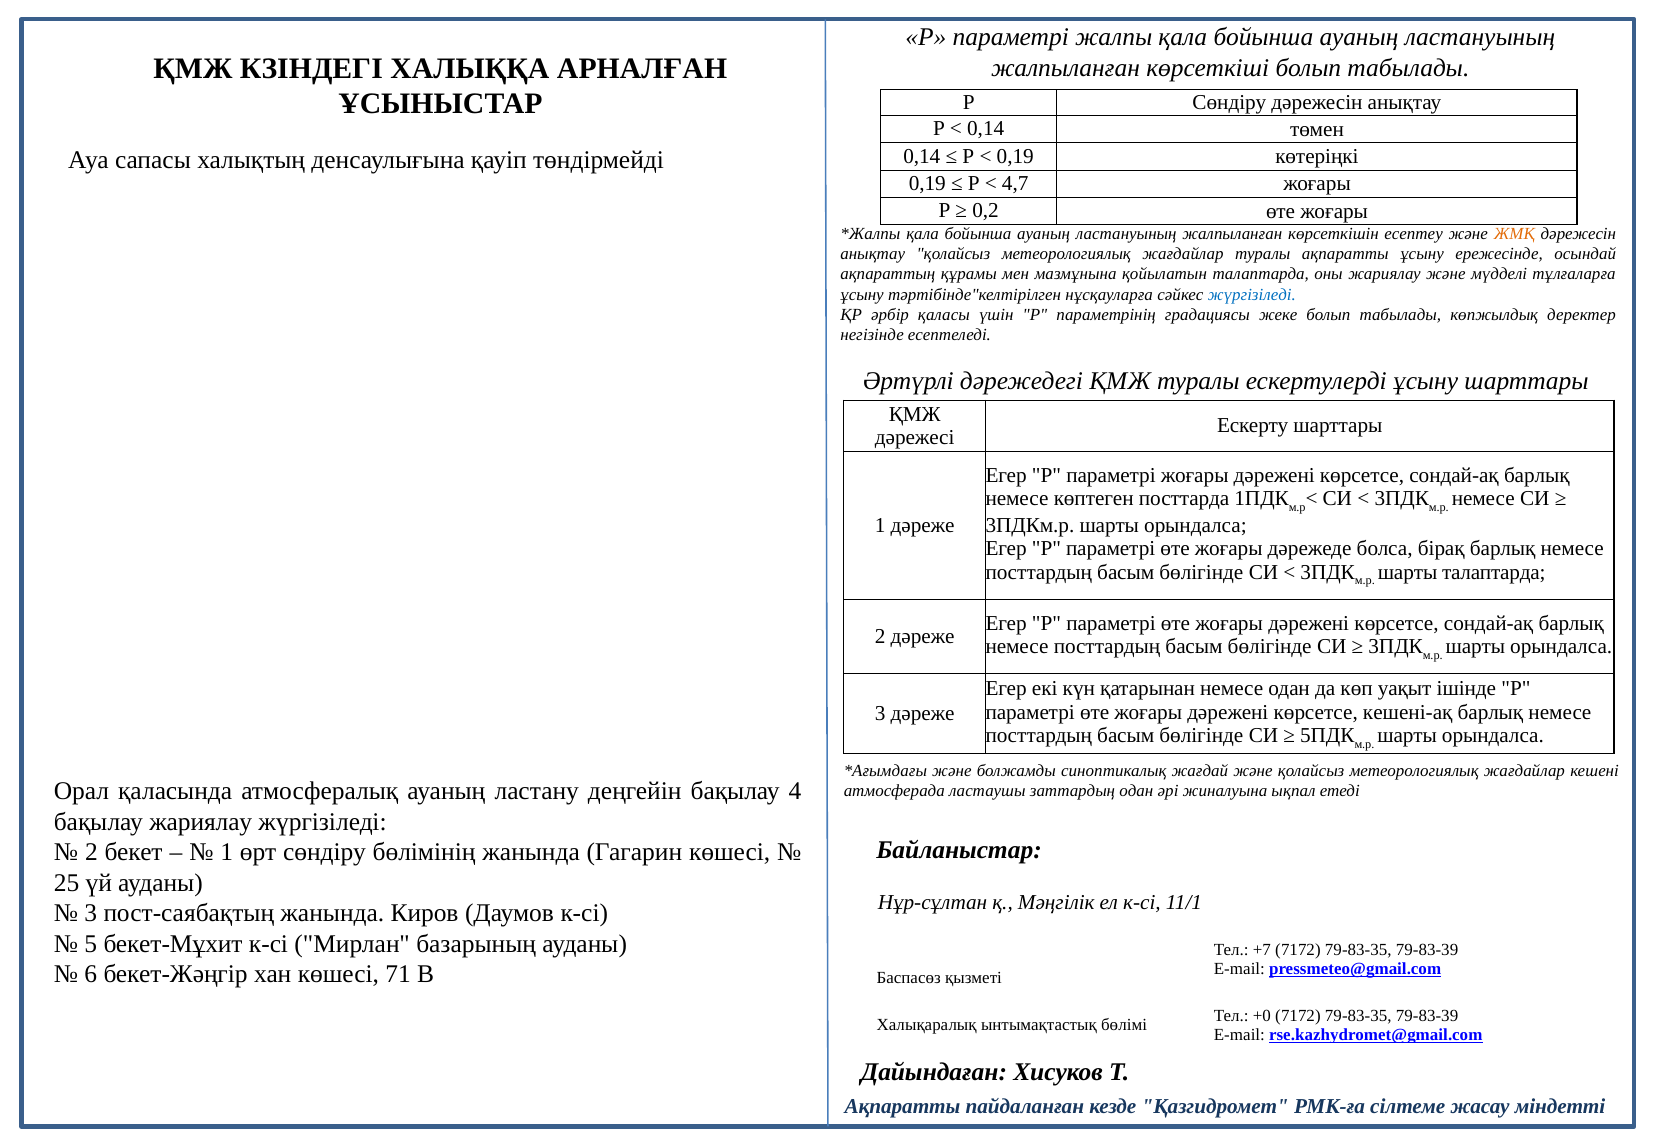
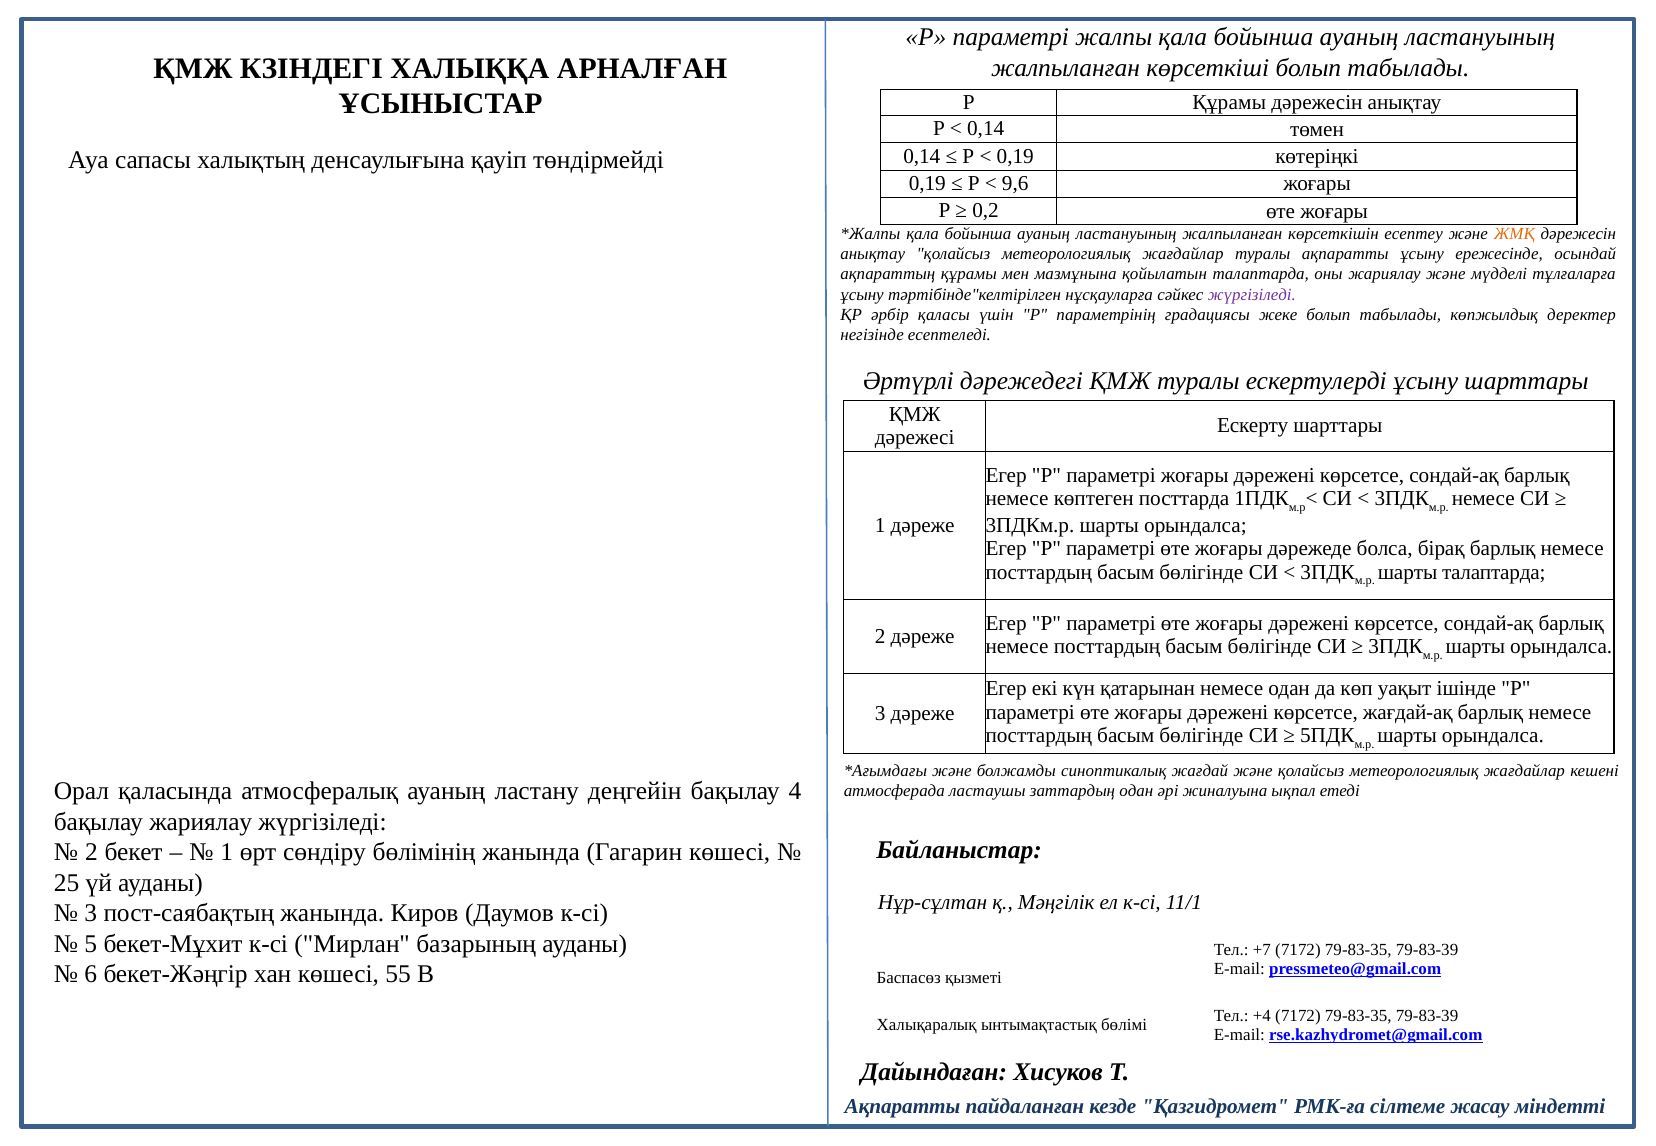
Р Сөндіру: Сөндіру -> Құрамы
4,7: 4,7 -> 9,6
жүргізіледі at (1252, 295) colour: blue -> purple
кешені-ақ: кешені-ақ -> жағдай-ақ
71: 71 -> 55
+0: +0 -> +4
